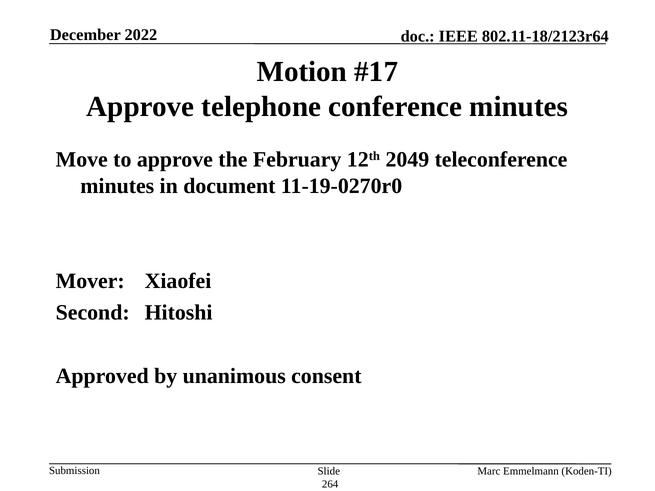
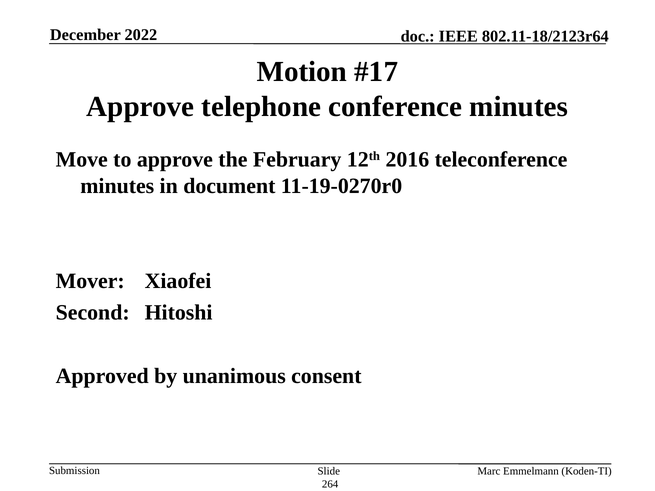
2049: 2049 -> 2016
